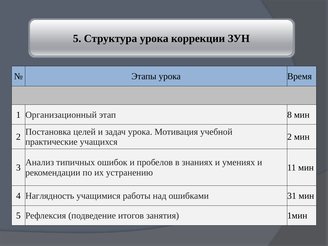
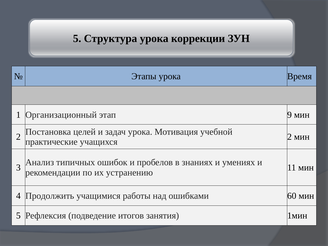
8: 8 -> 9
Наглядность: Наглядность -> Продолжить
31: 31 -> 60
